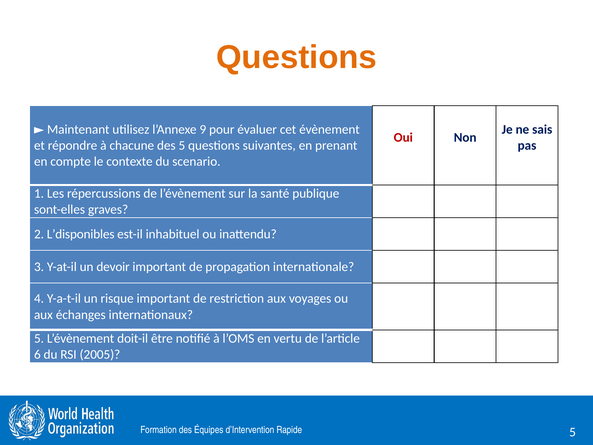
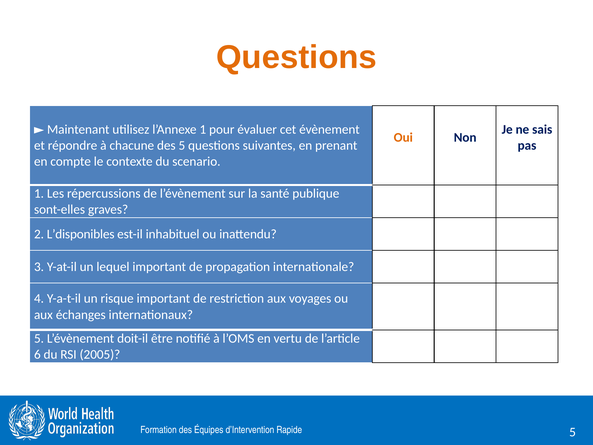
l’Annexe 9: 9 -> 1
Oui colour: red -> orange
devoir: devoir -> lequel
